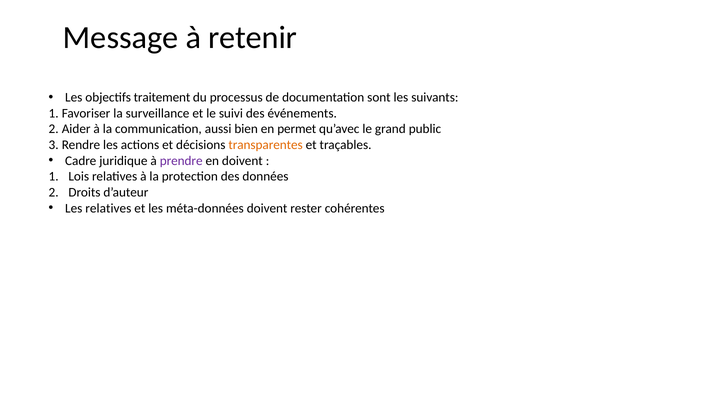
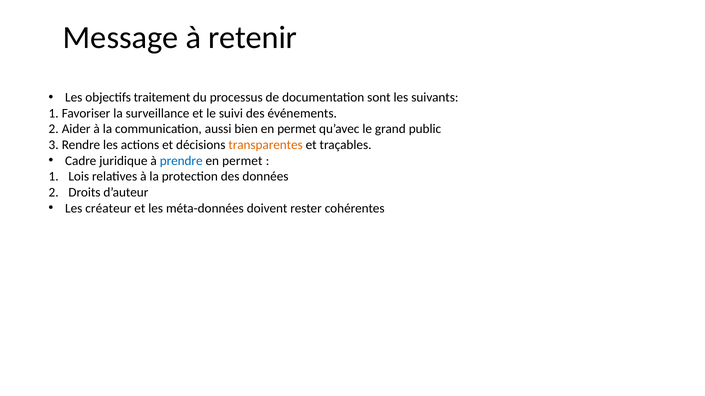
prendre colour: purple -> blue
doivent at (242, 161): doivent -> permet
Les relatives: relatives -> créateur
